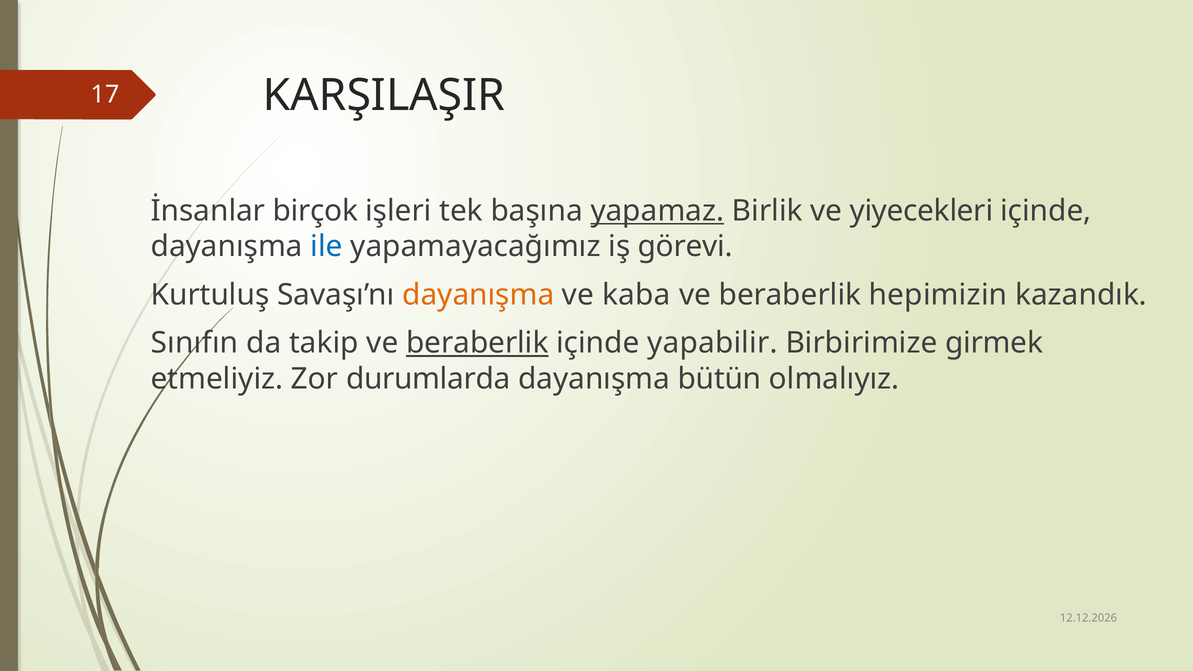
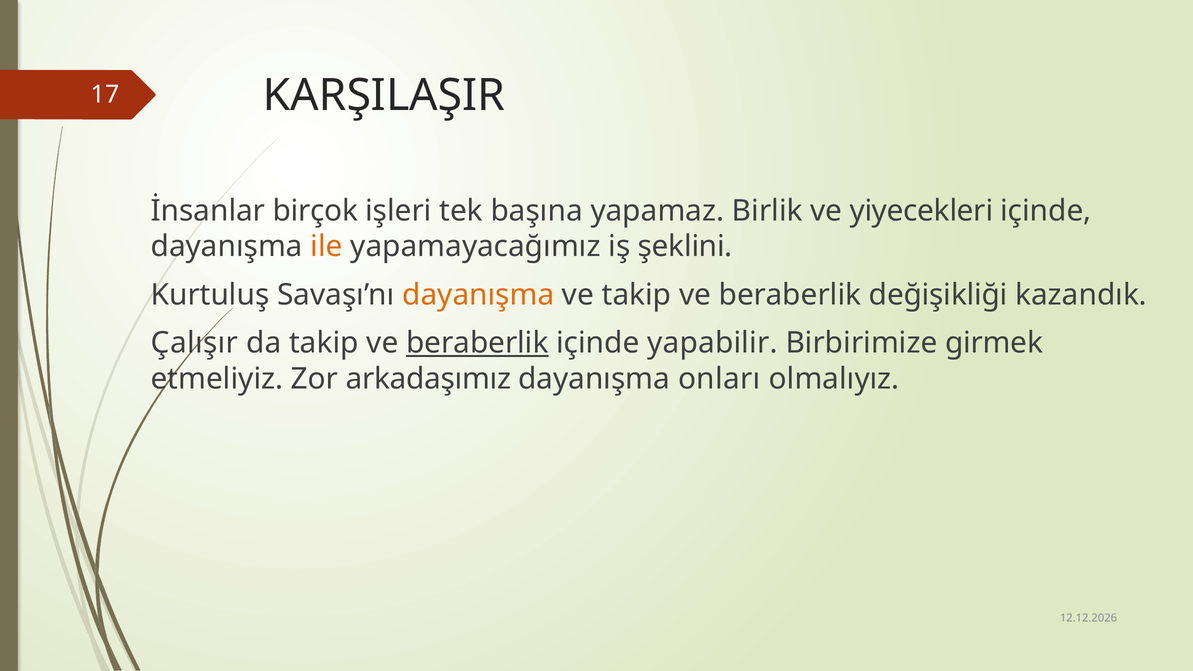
yapamaz underline: present -> none
ile colour: blue -> orange
görevi: görevi -> şeklini
ve kaba: kaba -> takip
hepimizin: hepimizin -> değişikliği
Sınıfın: Sınıfın -> Çalışır
durumlarda: durumlarda -> arkadaşımız
bütün: bütün -> onları
